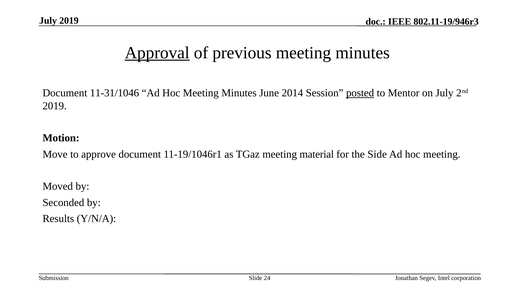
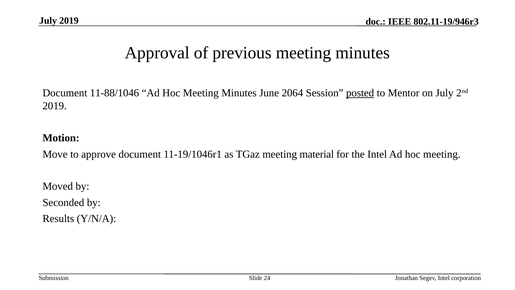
Approval underline: present -> none
11-31/1046: 11-31/1046 -> 11-88/1046
2014: 2014 -> 2064
the Side: Side -> Intel
